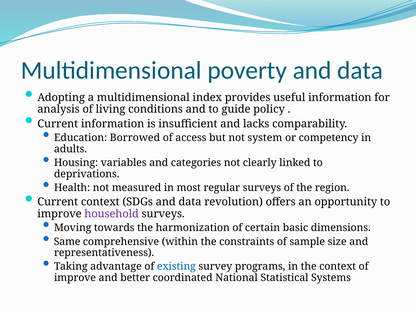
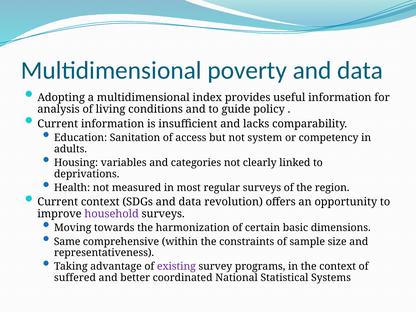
Borrowed: Borrowed -> Sanitation
existing colour: blue -> purple
improve at (75, 278): improve -> suffered
